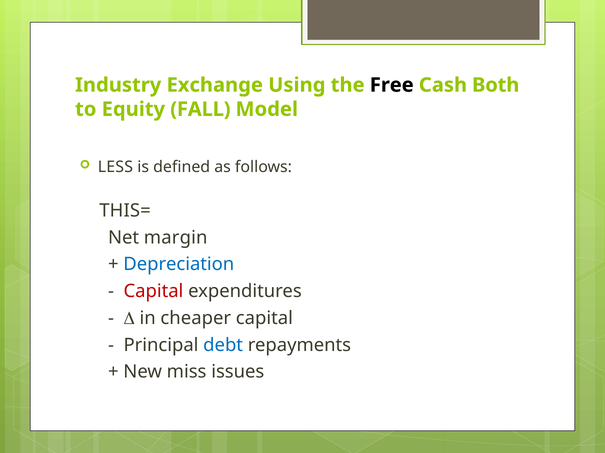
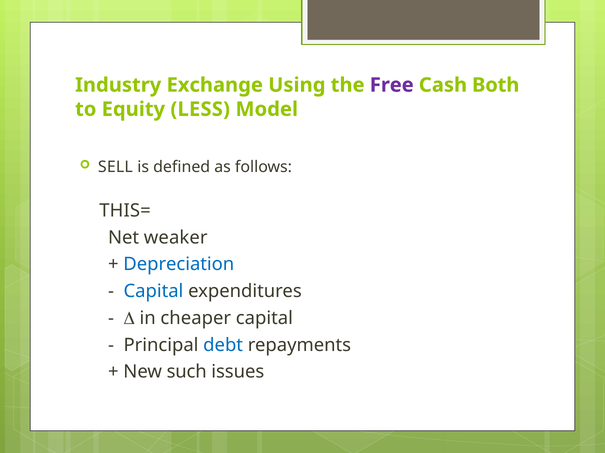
Free colour: black -> purple
FALL: FALL -> LESS
LESS: LESS -> SELL
margin: margin -> weaker
Capital at (153, 292) colour: red -> blue
miss: miss -> such
